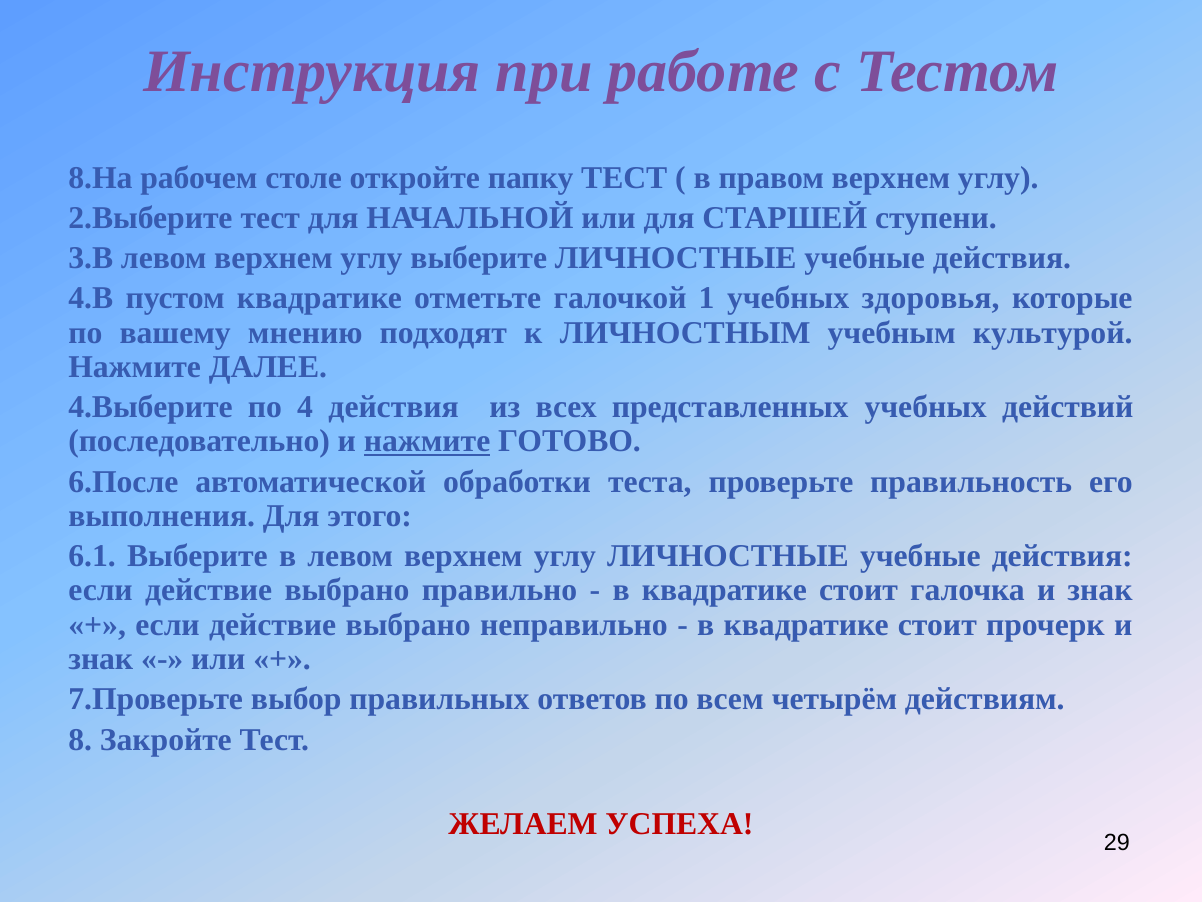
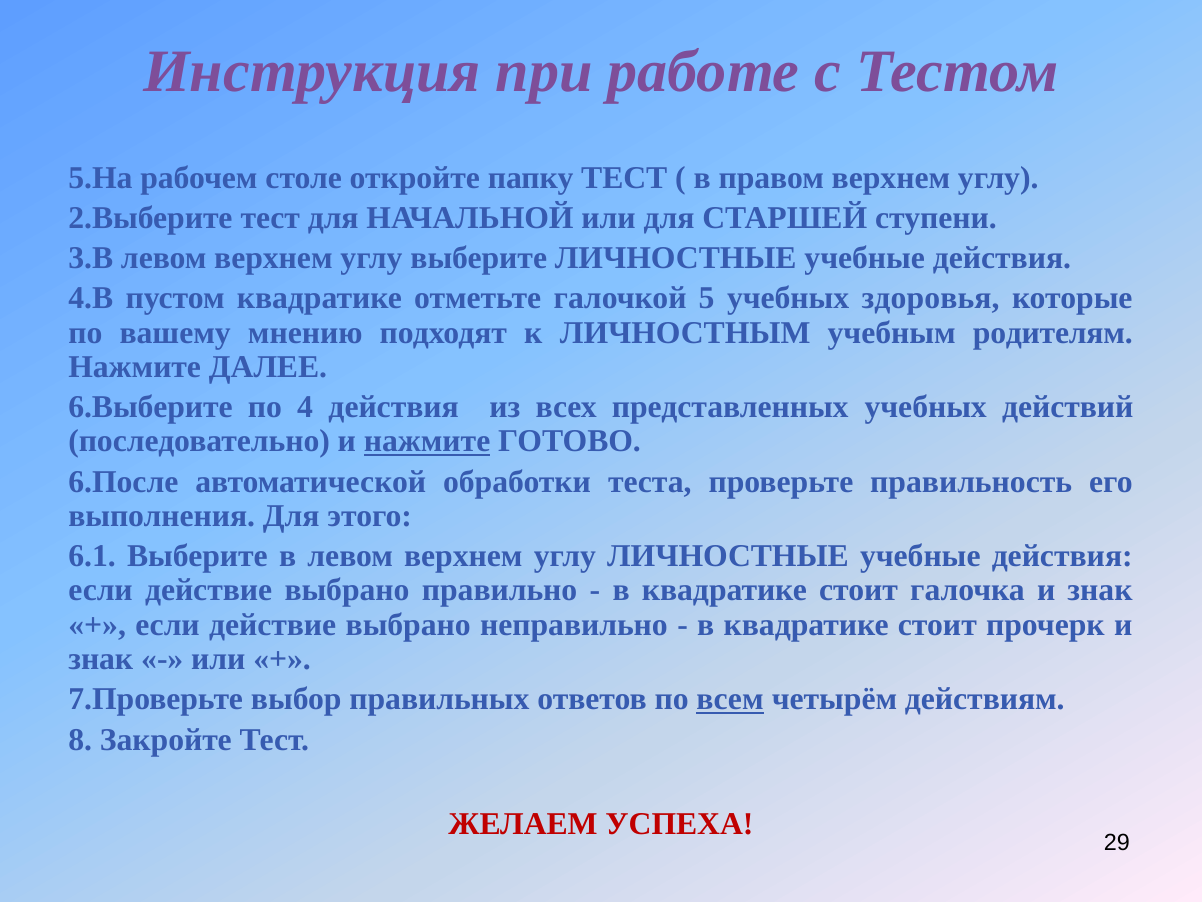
8.На: 8.На -> 5.На
1: 1 -> 5
культурой: культурой -> родителям
4.Выберите: 4.Выберите -> 6.Выберите
всем underline: none -> present
